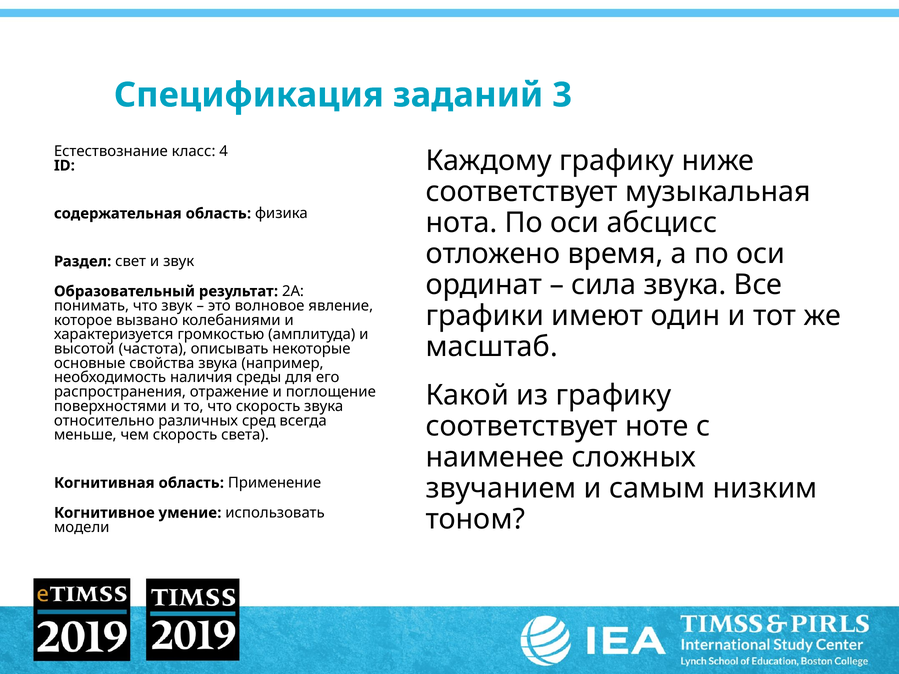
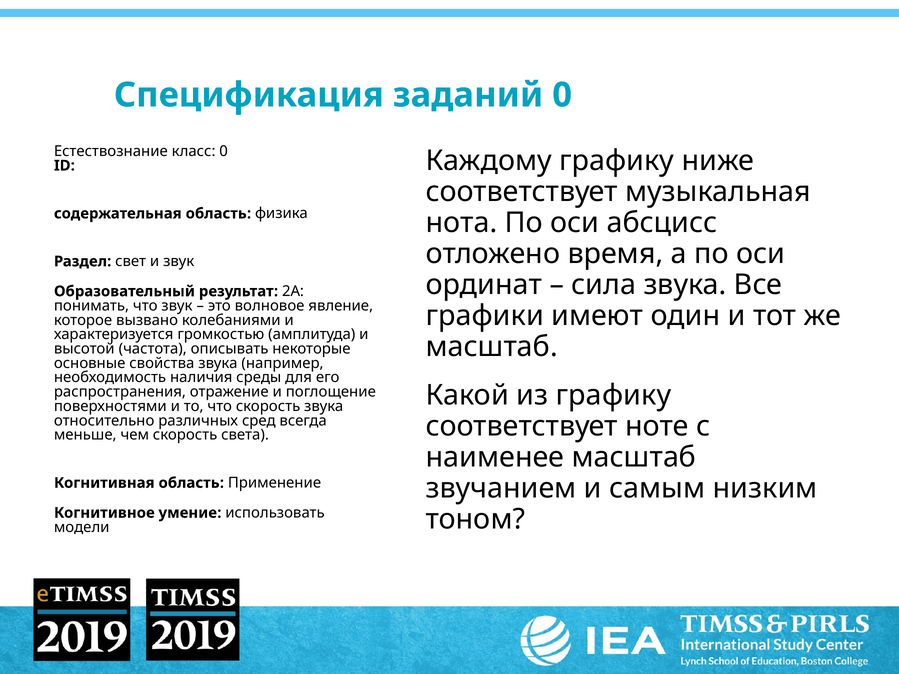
заданий 3: 3 -> 0
класс 4: 4 -> 0
наименее сложных: сложных -> масштаб
